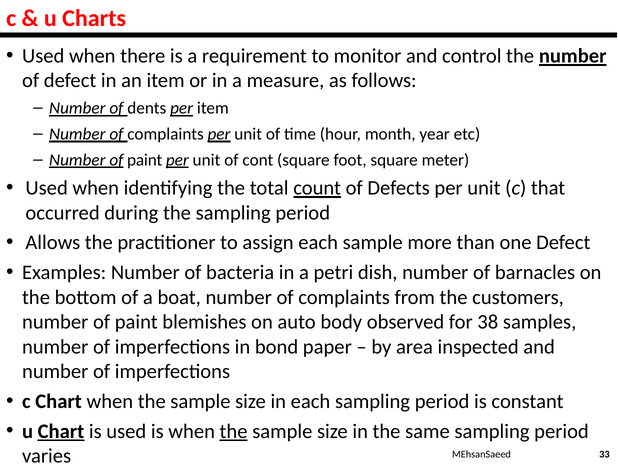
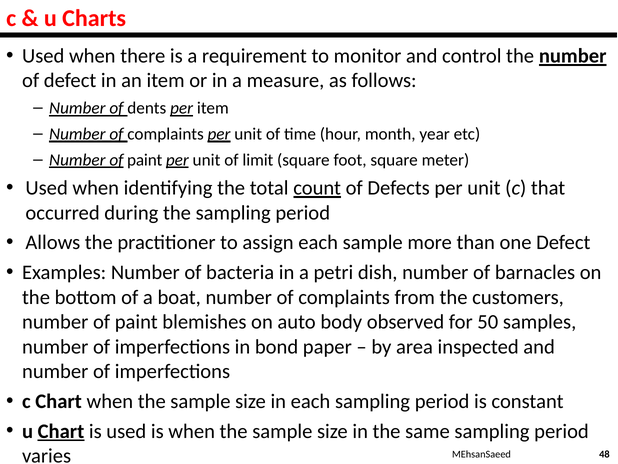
cont: cont -> limit
38: 38 -> 50
the at (234, 431) underline: present -> none
33: 33 -> 48
